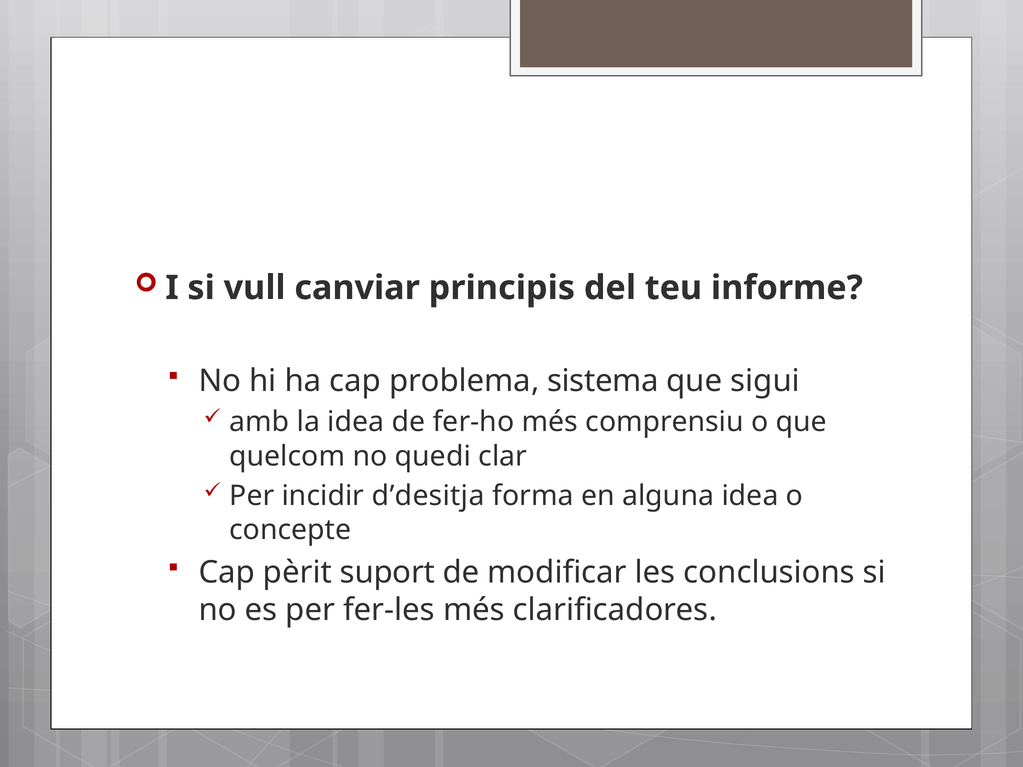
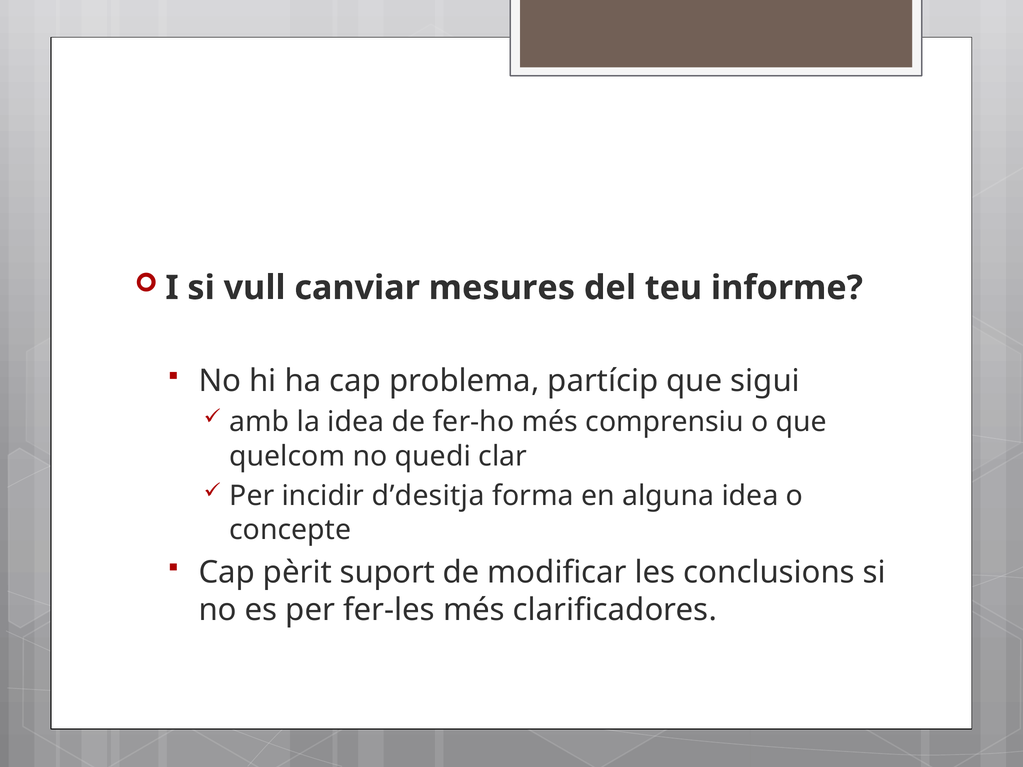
principis: principis -> mesures
sistema: sistema -> partícip
